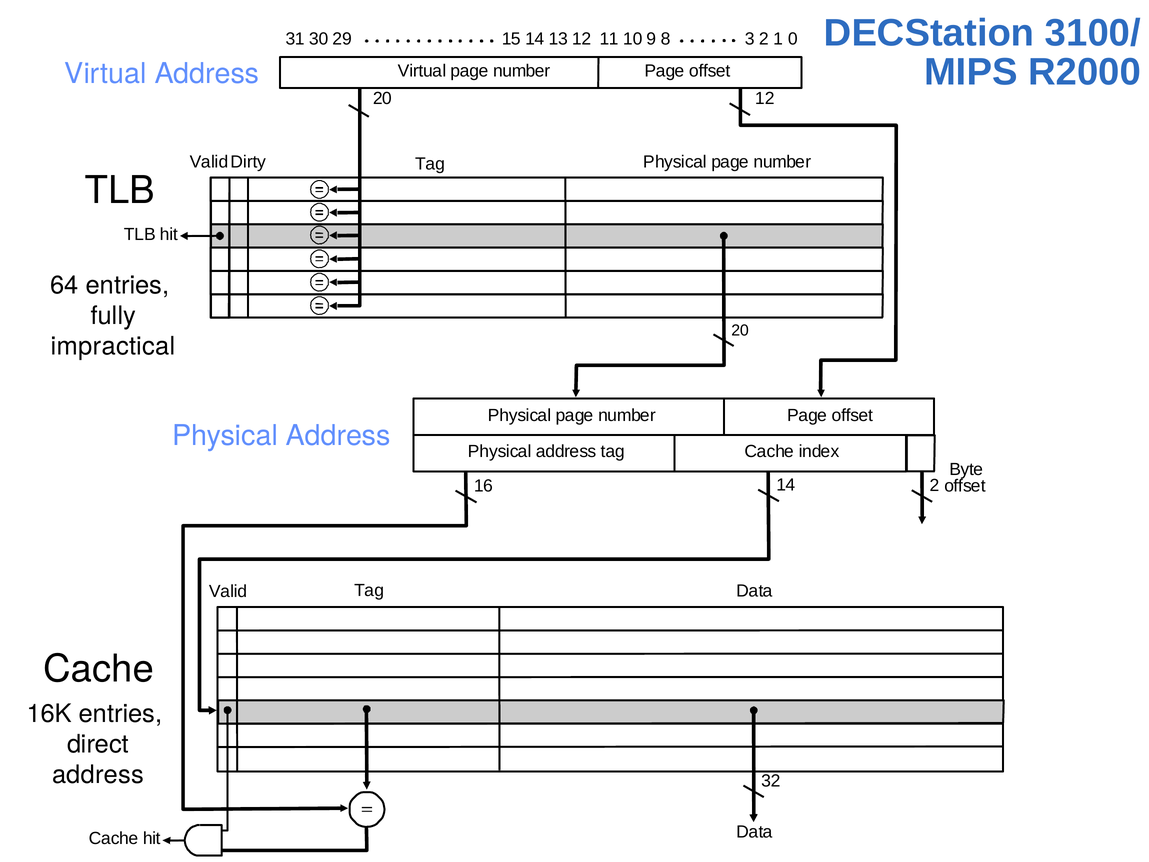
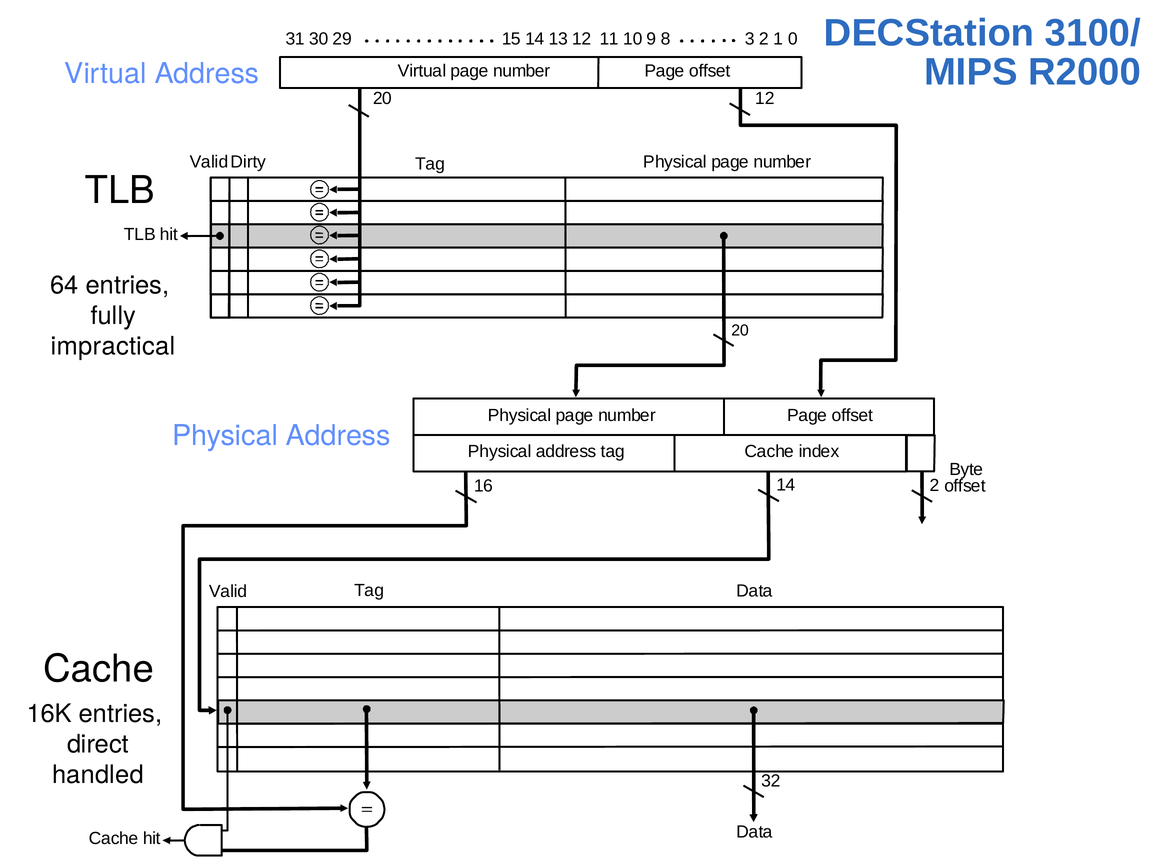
address at (98, 775): address -> handled
